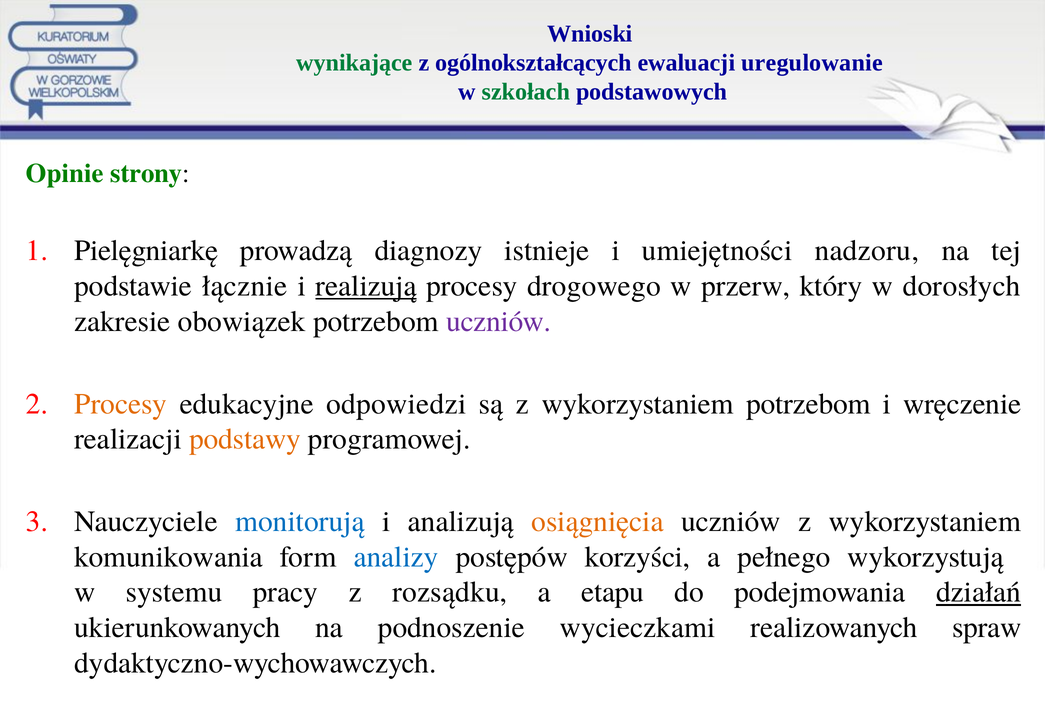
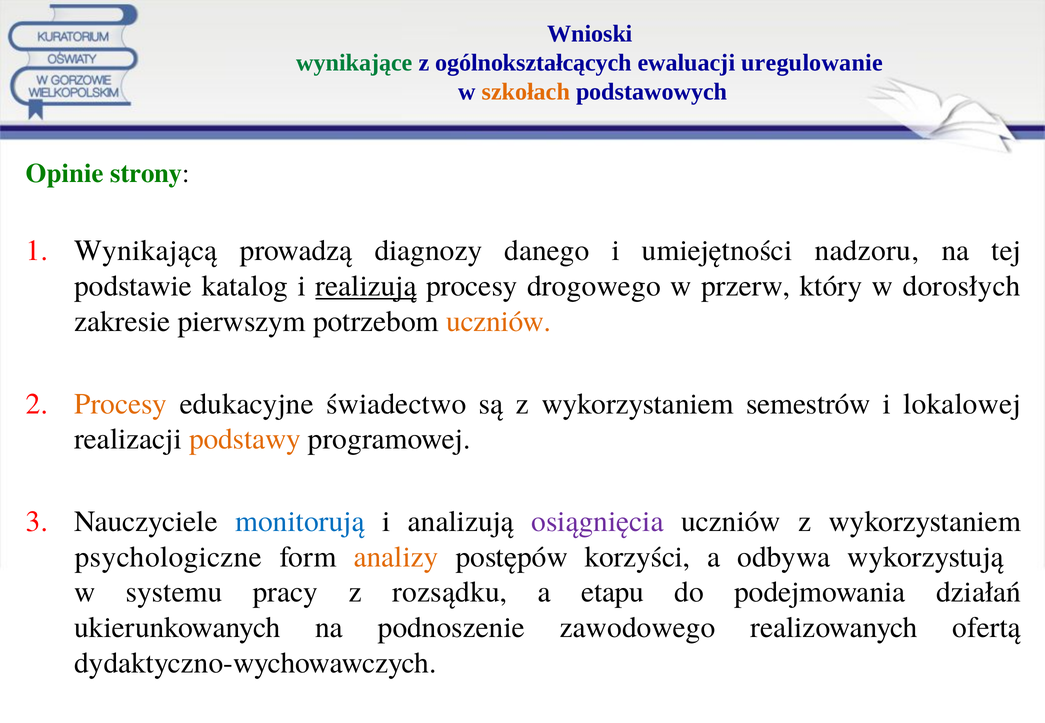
szkołach colour: green -> orange
Pielęgniarkę: Pielęgniarkę -> Wynikającą
istnieje: istnieje -> danego
łącznie: łącznie -> katalog
obowiązek: obowiązek -> pierwszym
uczniów at (499, 322) colour: purple -> orange
odpowiedzi: odpowiedzi -> świadectwo
wykorzystaniem potrzebom: potrzebom -> semestrów
wręczenie: wręczenie -> lokalowej
osiągnięcia colour: orange -> purple
komunikowania: komunikowania -> psychologiczne
analizy colour: blue -> orange
pełnego: pełnego -> odbywa
działań underline: present -> none
wycieczkami: wycieczkami -> zawodowego
spraw: spraw -> ofertą
